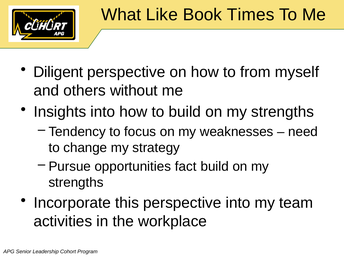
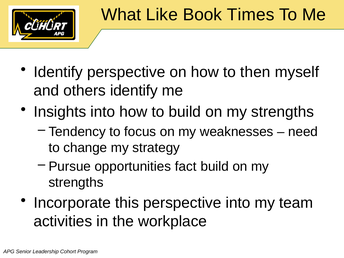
Diligent at (58, 72): Diligent -> Identify
from: from -> then
others without: without -> identify
